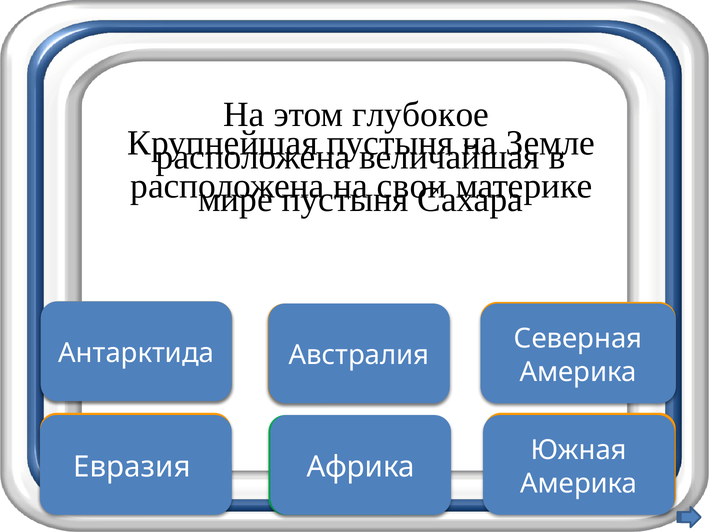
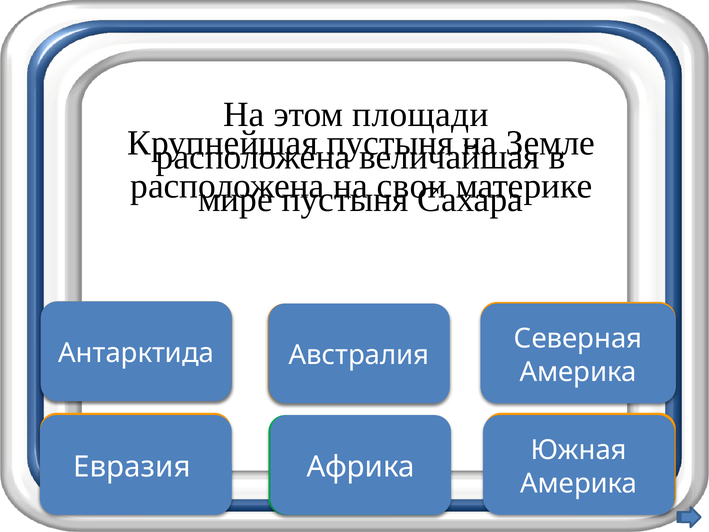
глубокое: глубокое -> площади
